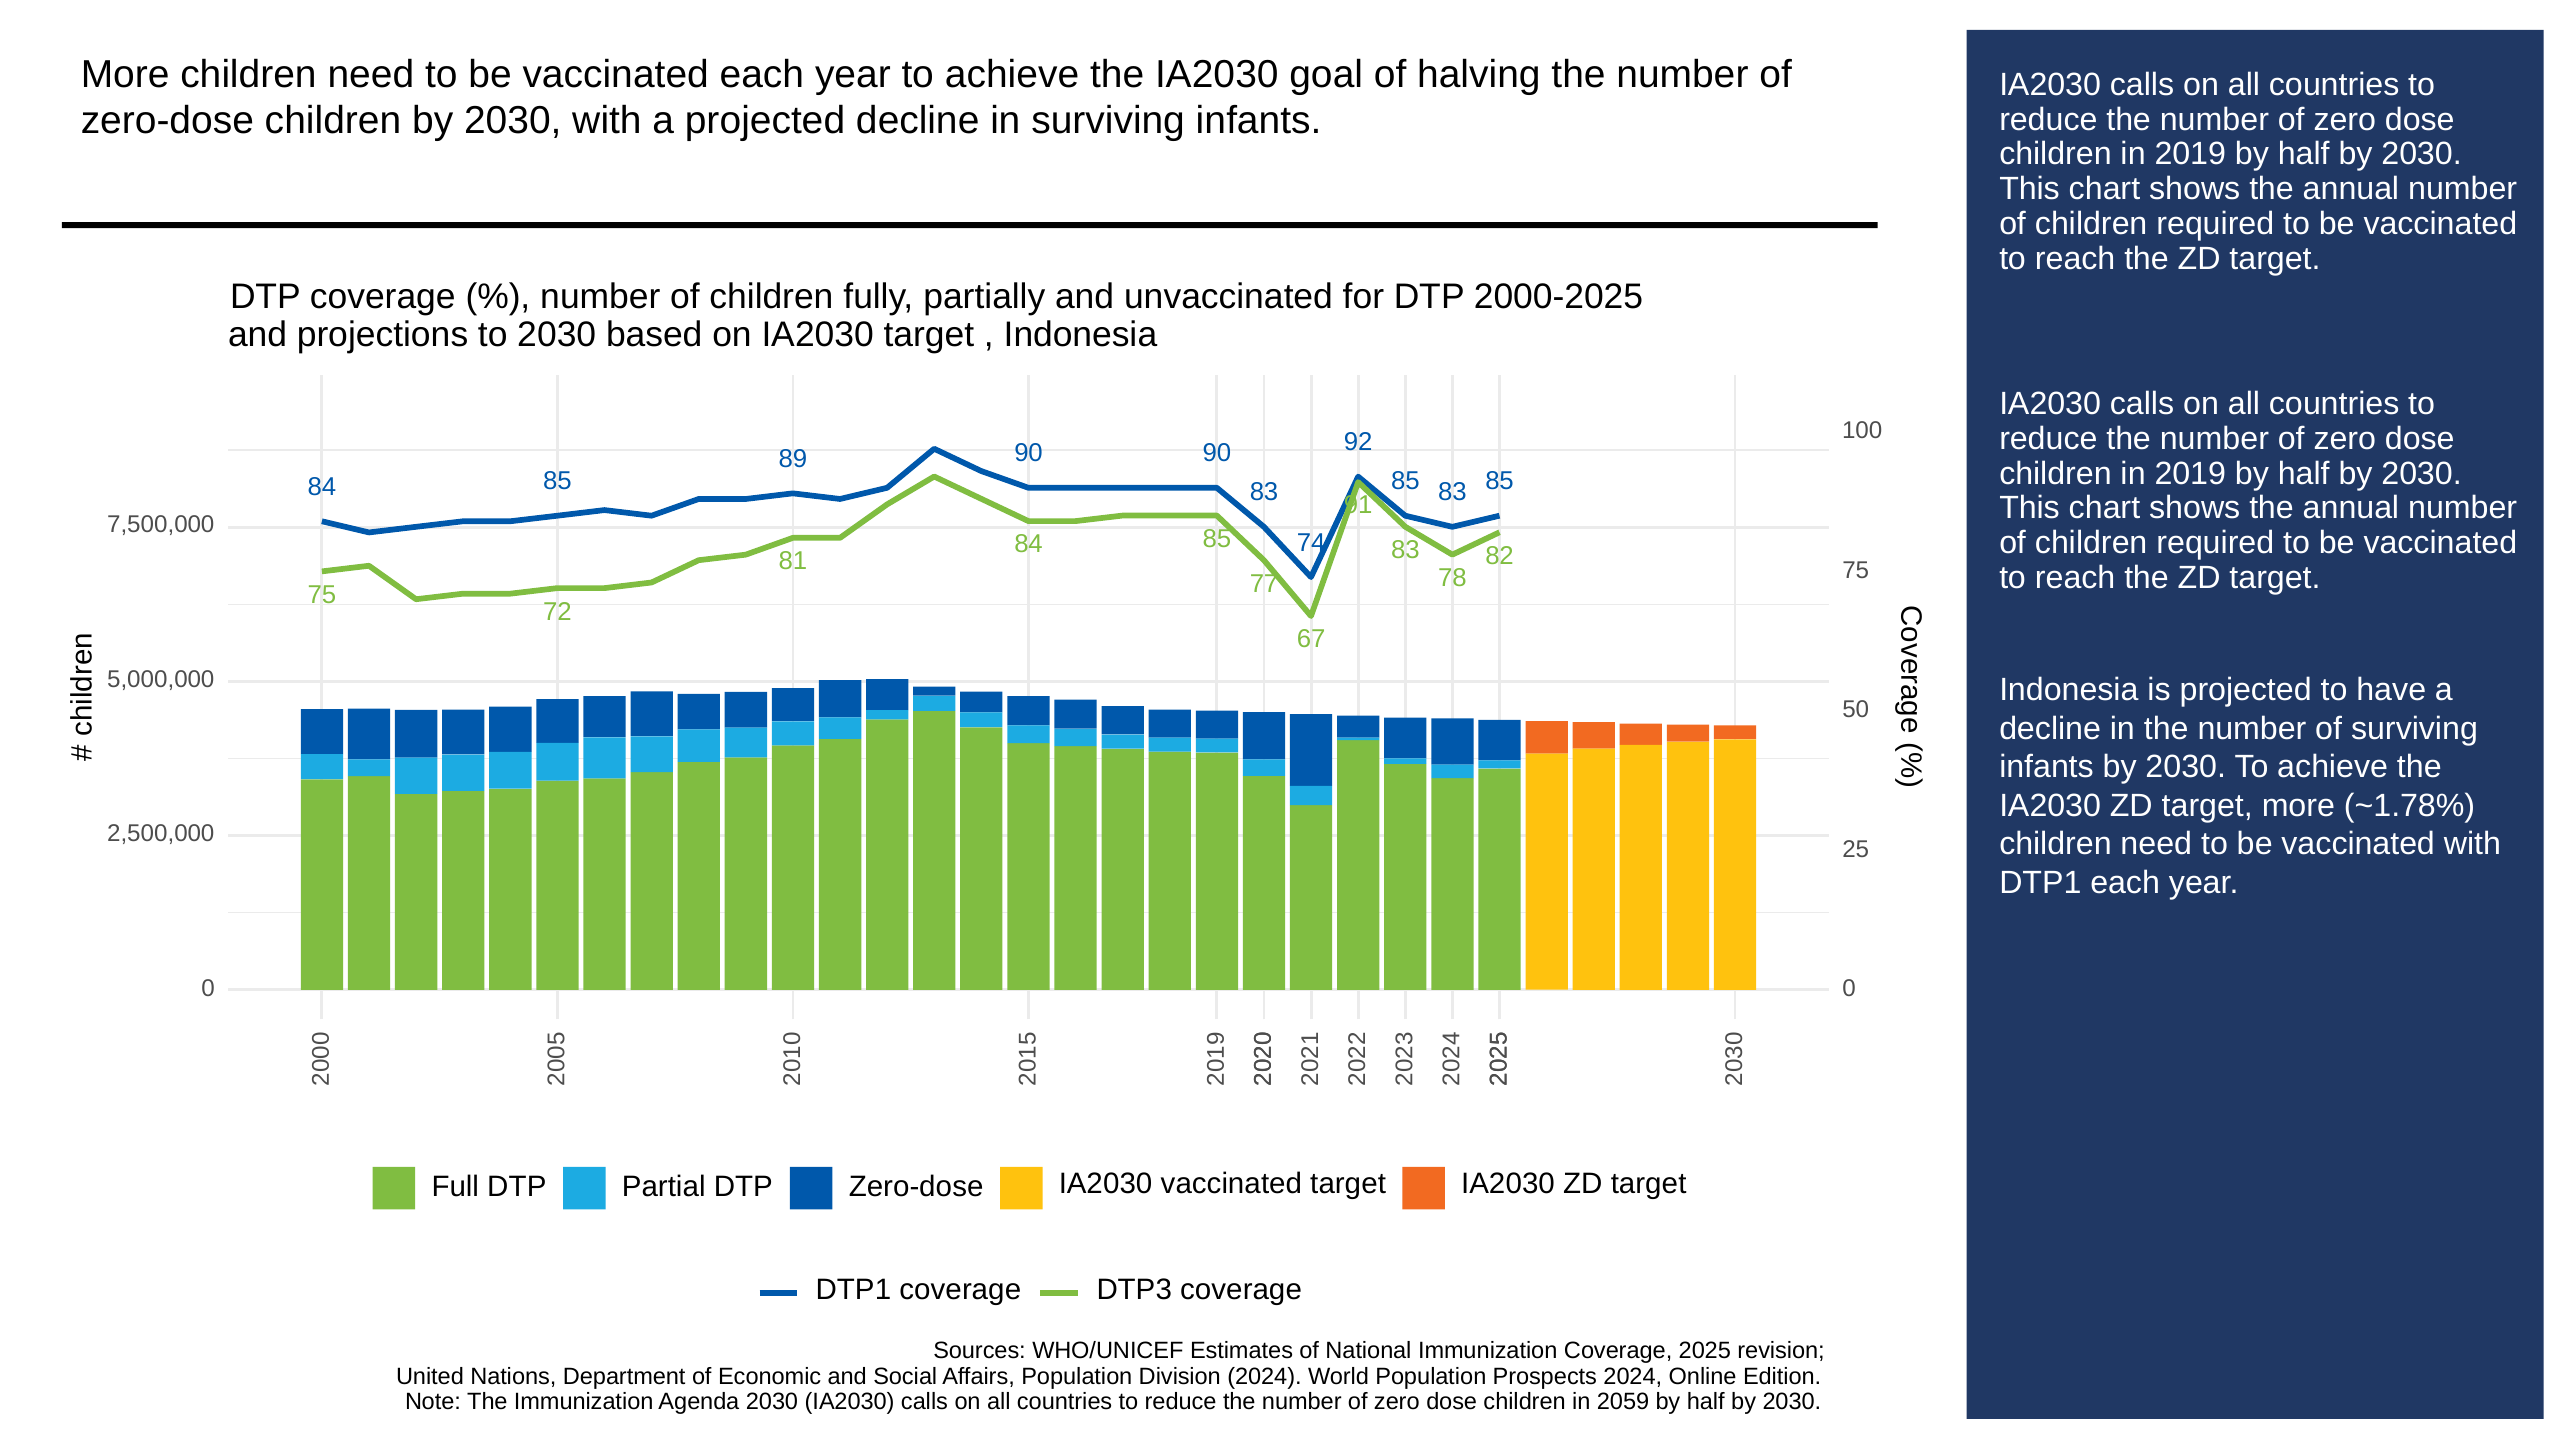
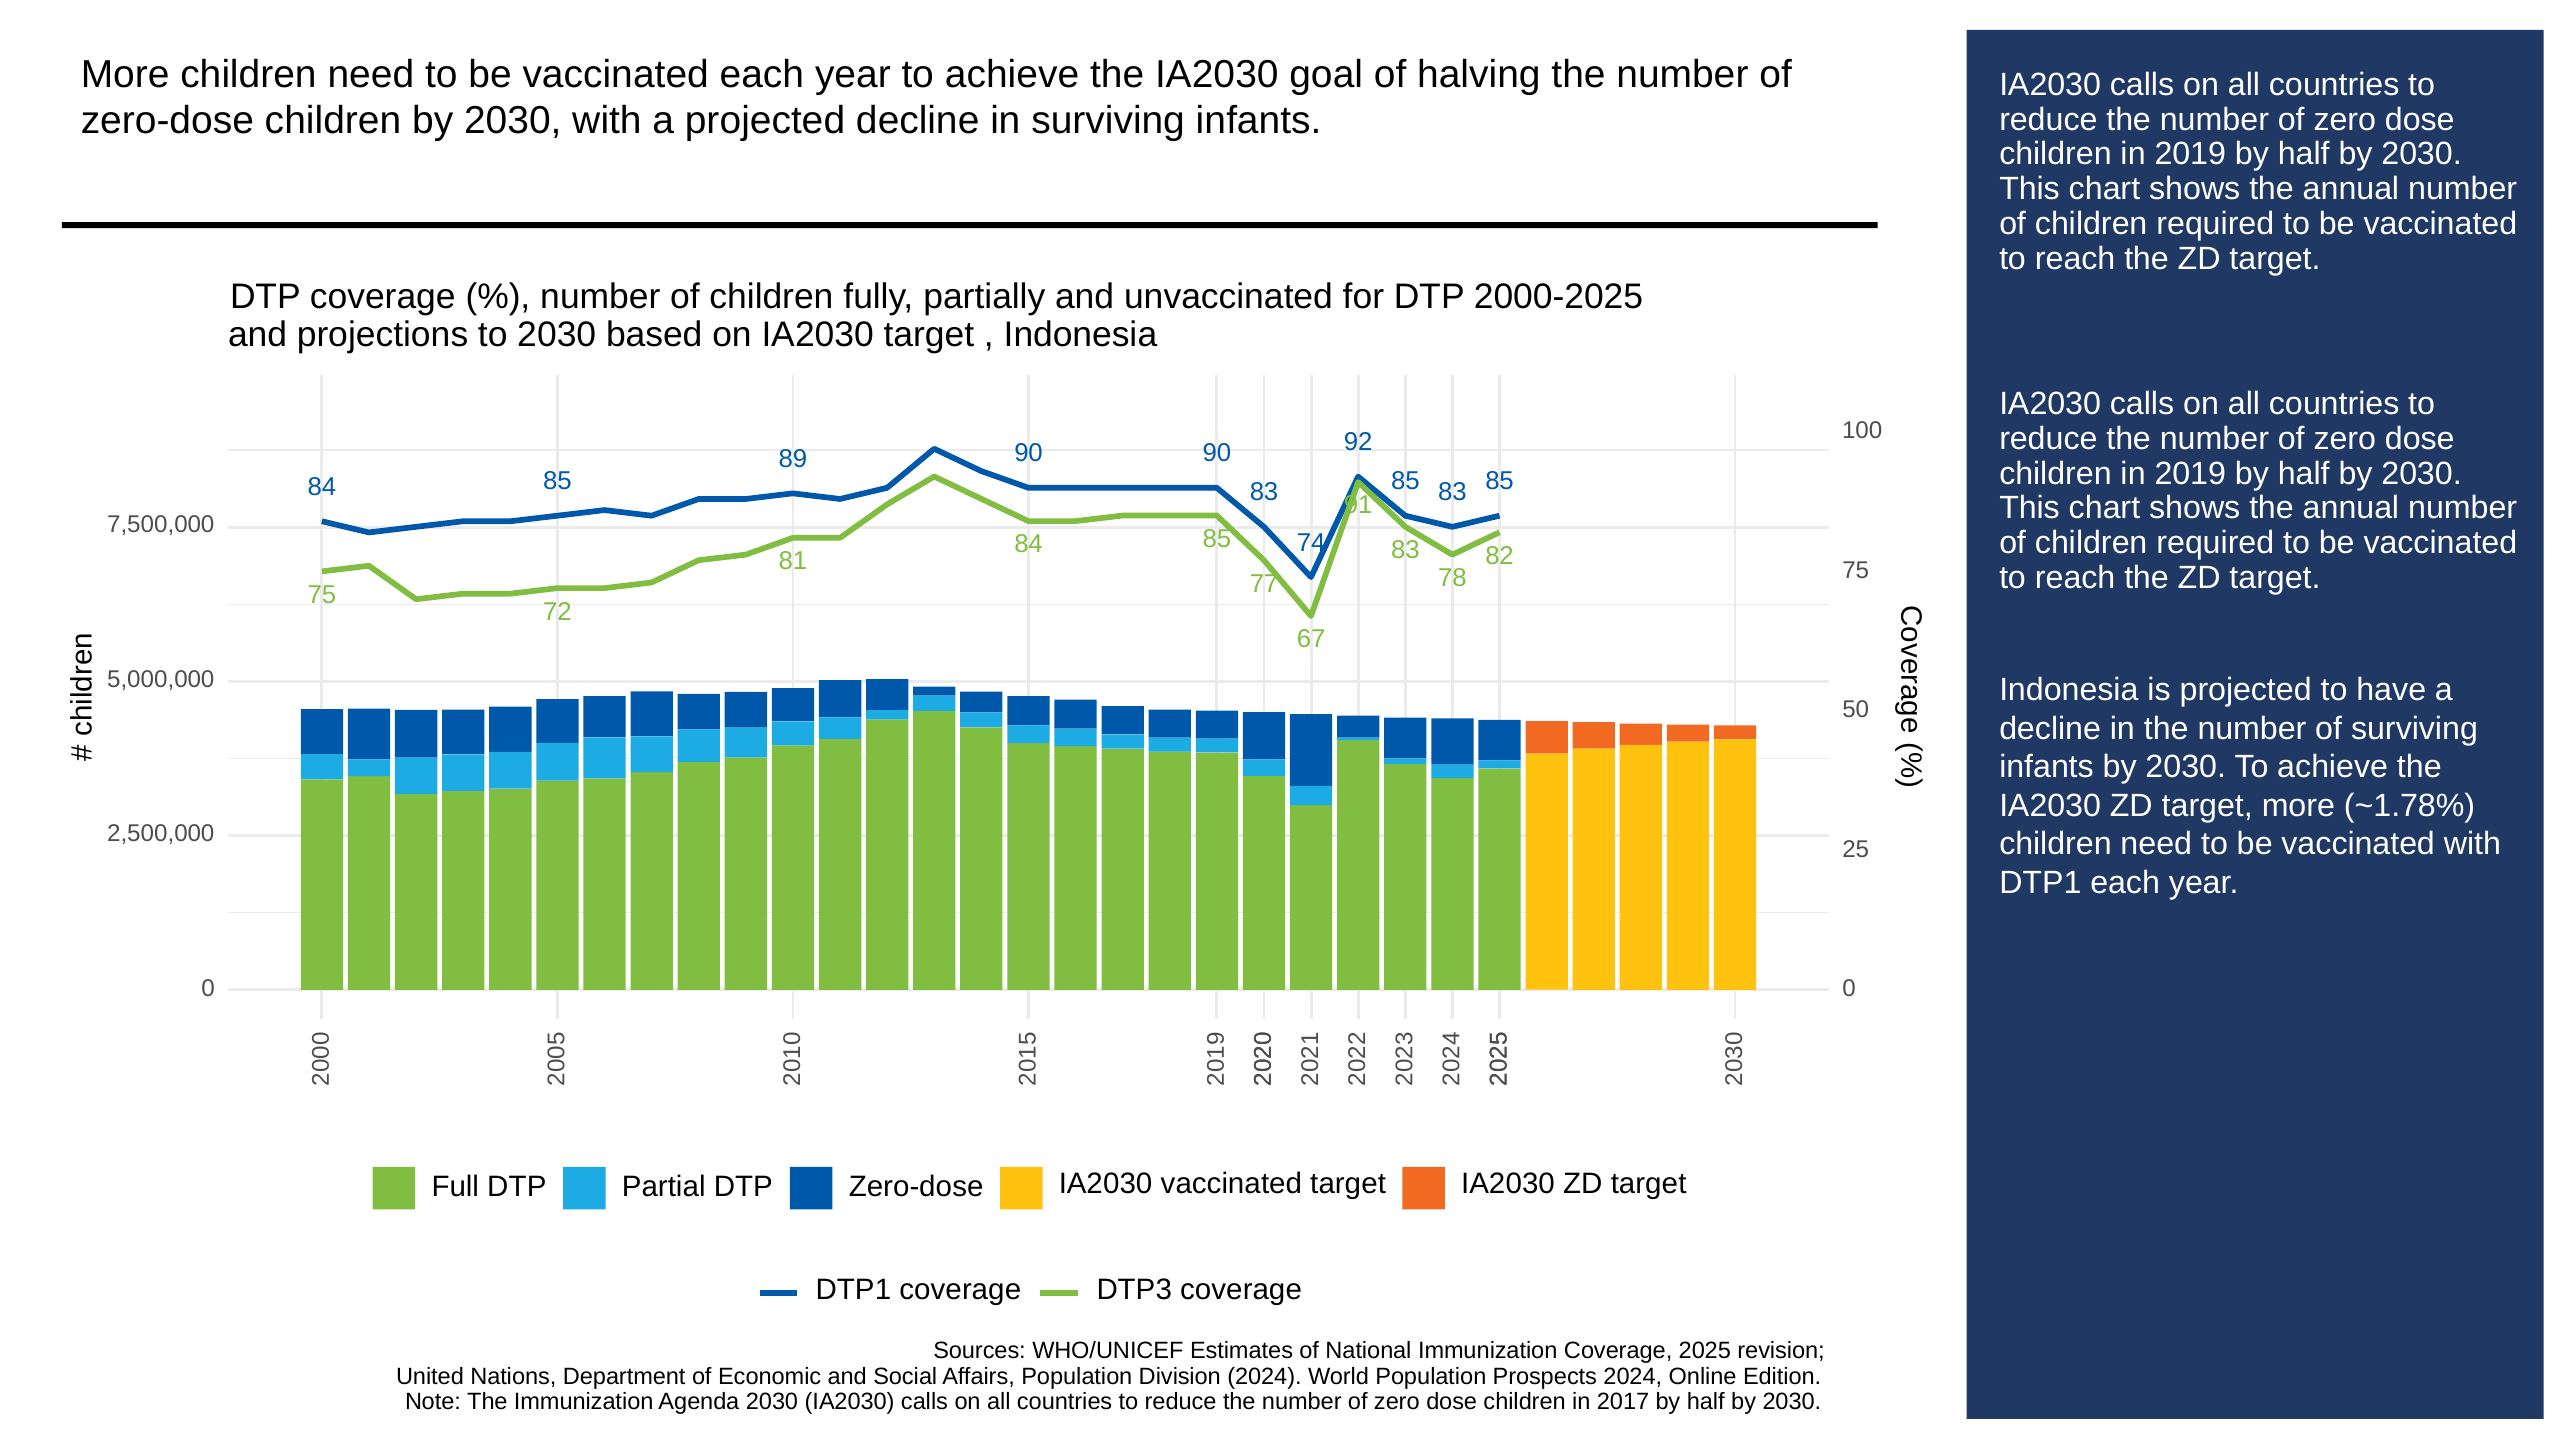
2059: 2059 -> 2017
